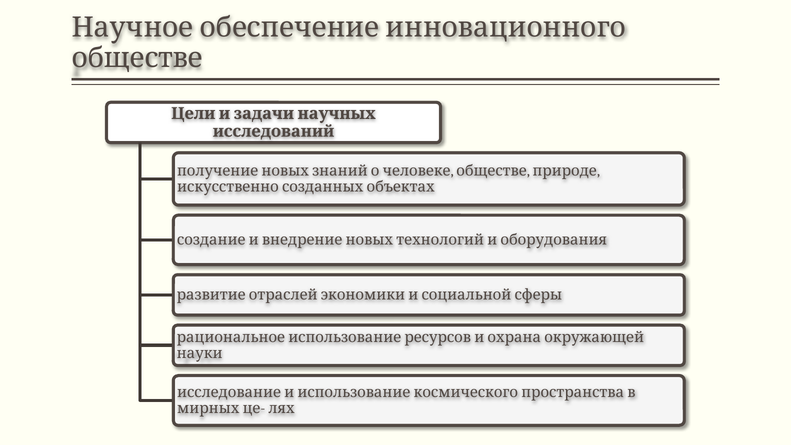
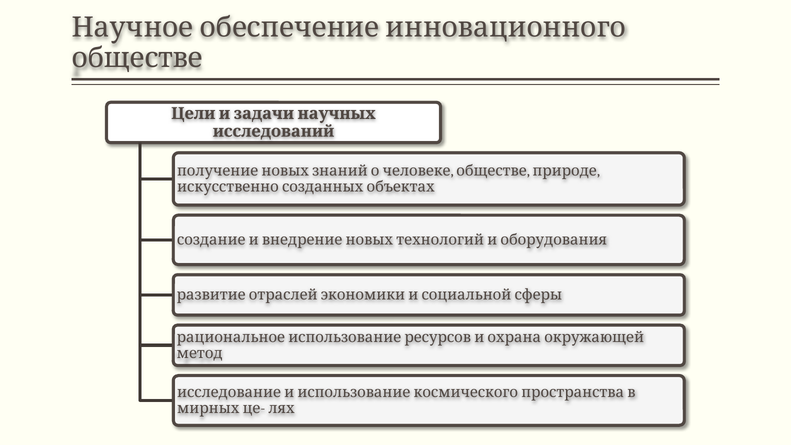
науки: науки -> метод
